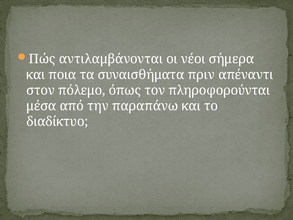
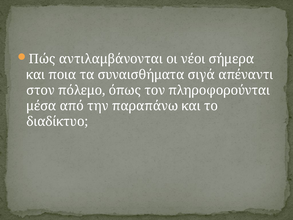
πριν: πριν -> σιγά
